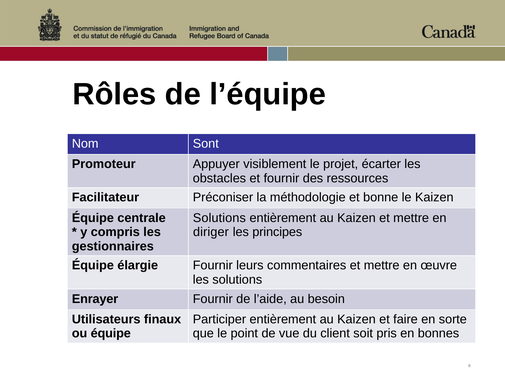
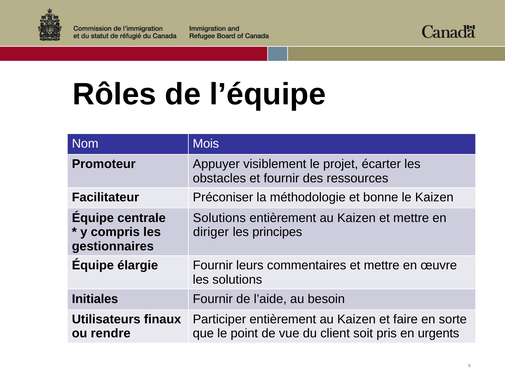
Sont: Sont -> Mois
Enrayer: Enrayer -> Initiales
ou équipe: équipe -> rendre
bonnes: bonnes -> urgents
